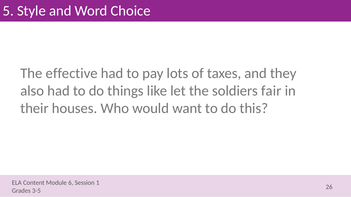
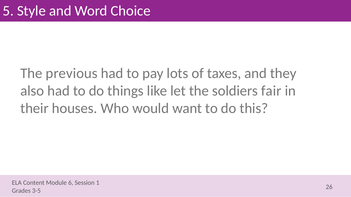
effective: effective -> previous
